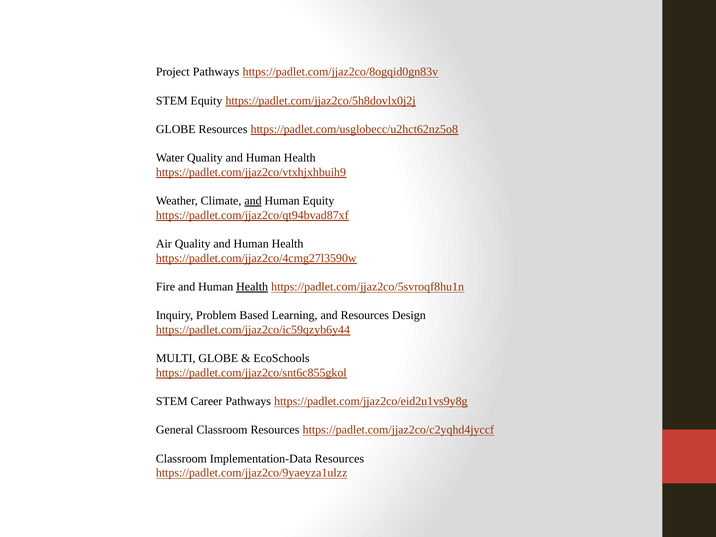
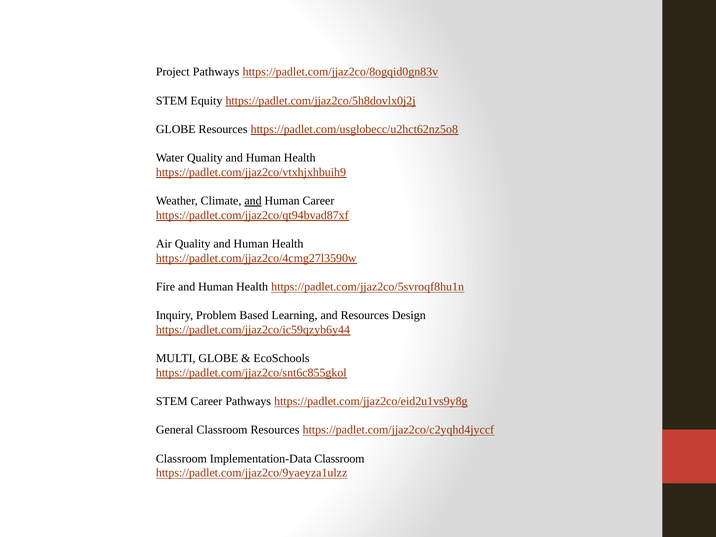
Human Equity: Equity -> Career
Health at (252, 287) underline: present -> none
Implementation-Data Resources: Resources -> Classroom
